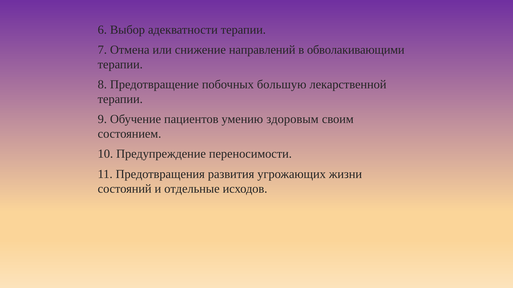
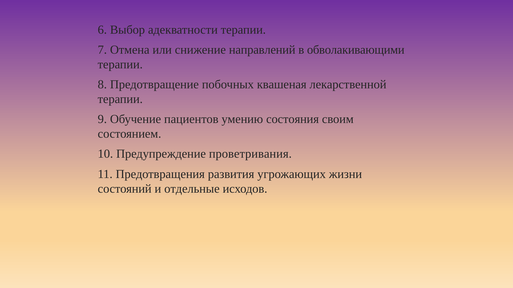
большую: большую -> квашеная
здоровым: здоровым -> состояния
переносимости: переносимости -> проветривания
